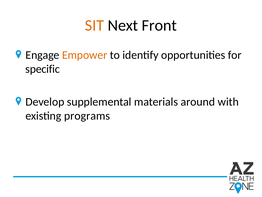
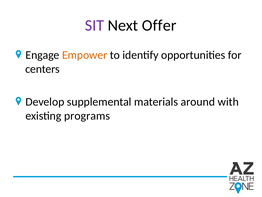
SIT colour: orange -> purple
Front: Front -> Offer
specific: specific -> centers
